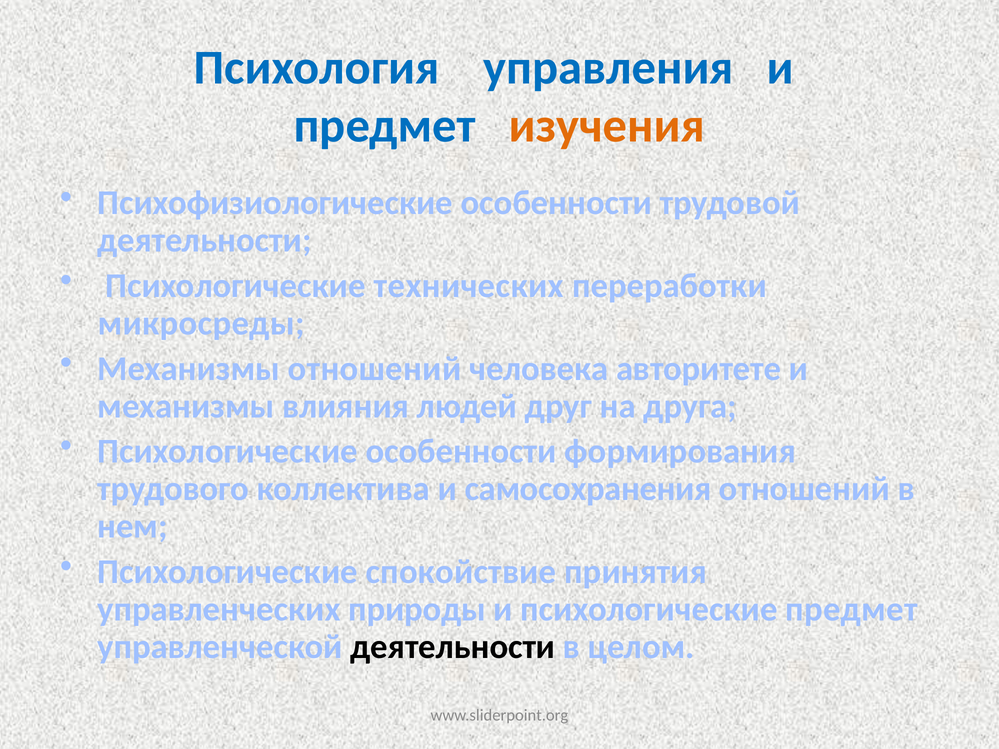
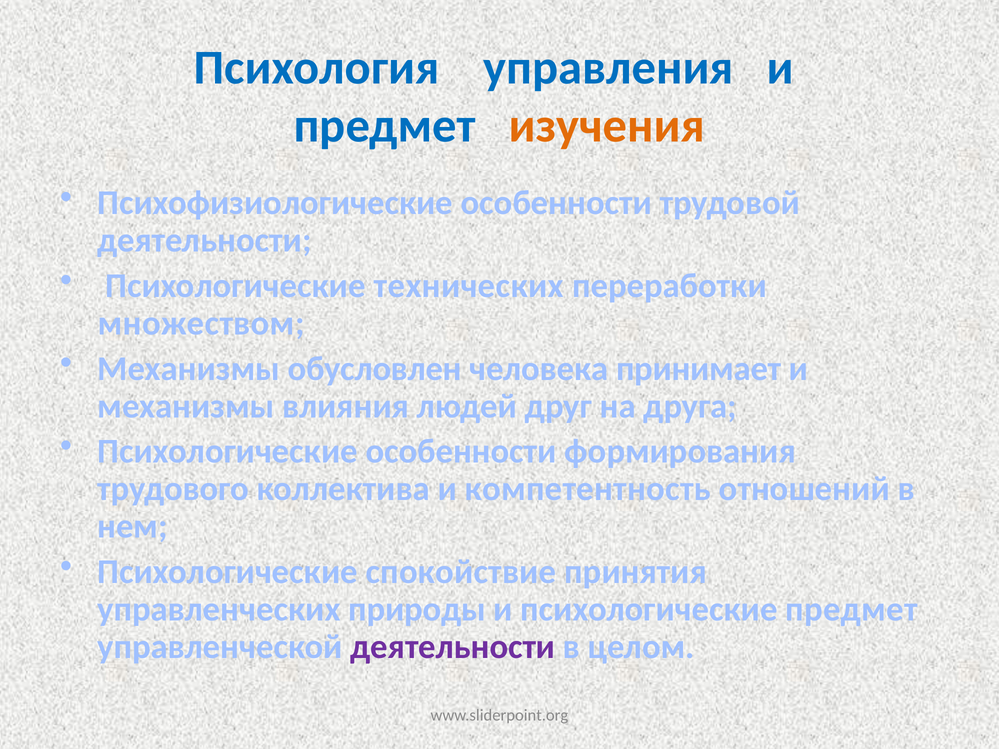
микросреды: микросреды -> множеством
Механизмы отношений: отношений -> обусловлен
авторитете: авторитете -> принимает
самосохранения: самосохранения -> компетентность
деятельности at (453, 647) colour: black -> purple
